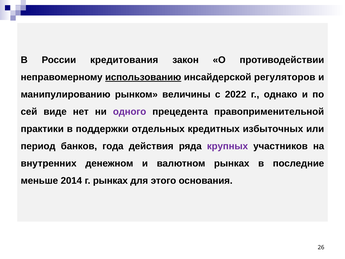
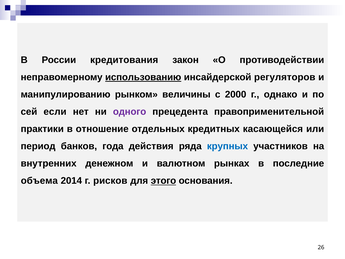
2022: 2022 -> 2000
виде: виде -> если
поддержки: поддержки -> отношение
избыточных: избыточных -> касающейся
крупных colour: purple -> blue
меньше: меньше -> объема
г рынках: рынках -> рисков
этого underline: none -> present
